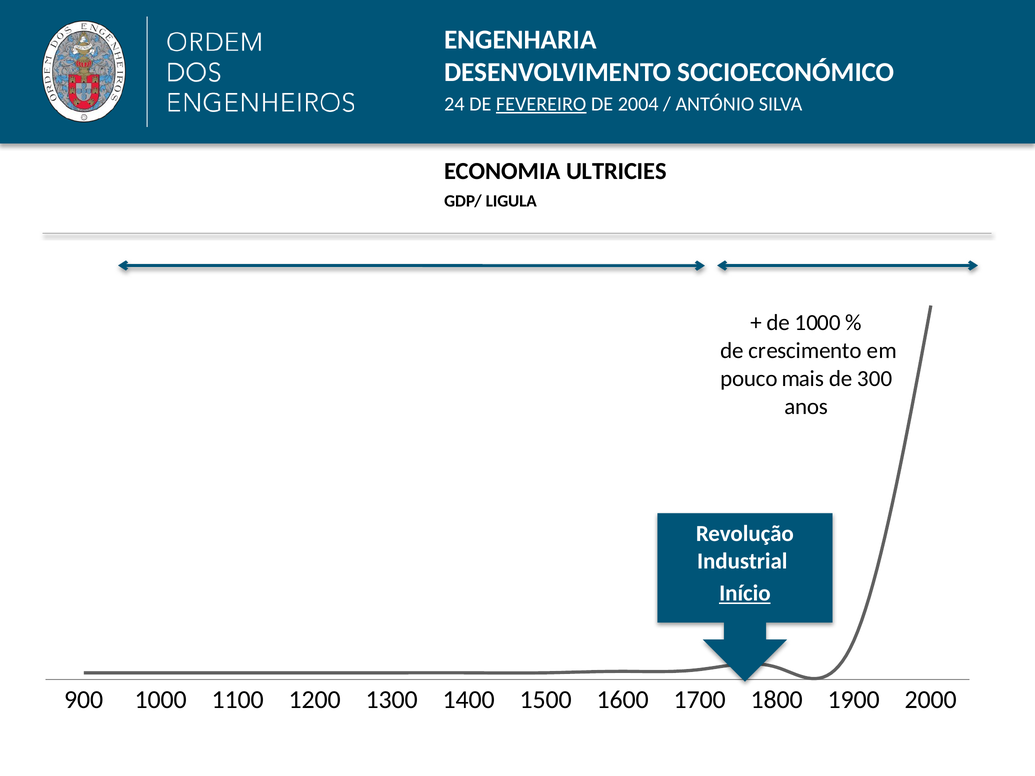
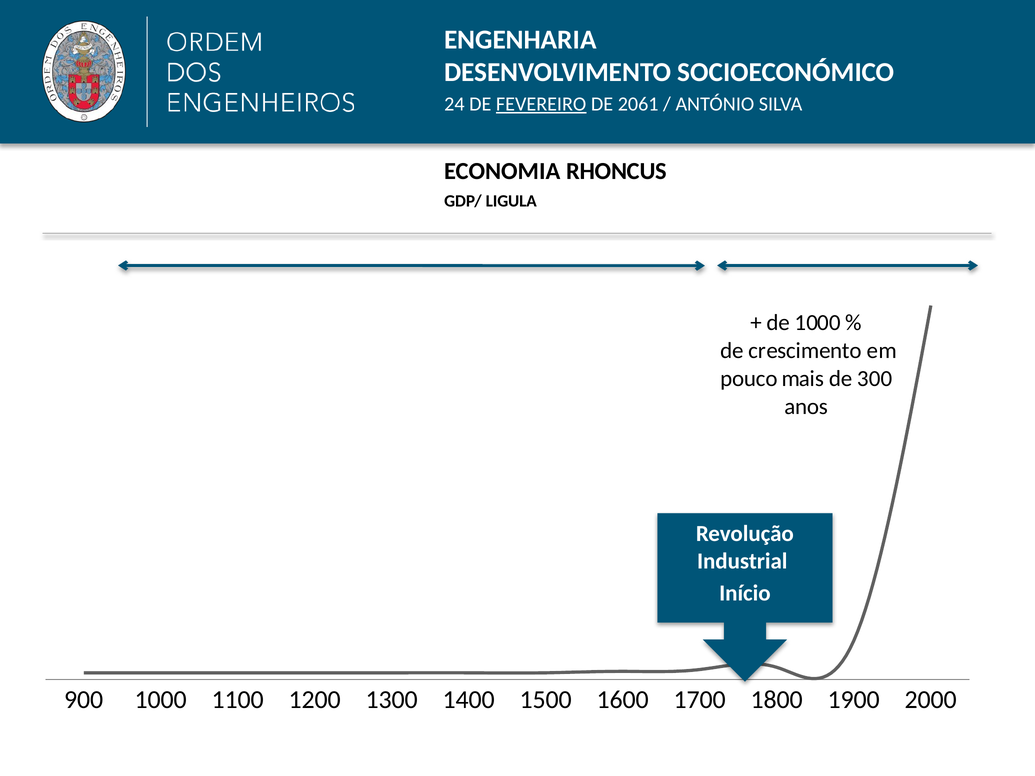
2004: 2004 -> 2061
ULTRICIES: ULTRICIES -> RHONCUS
Início underline: present -> none
